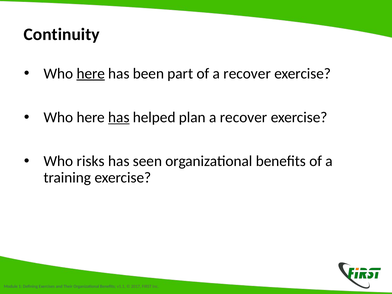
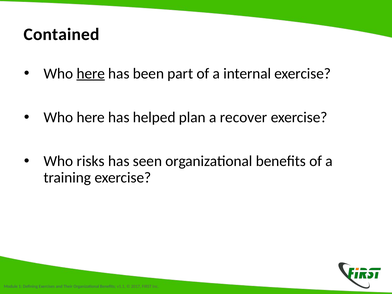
Continuity: Continuity -> Contained
of a recover: recover -> internal
has at (119, 117) underline: present -> none
